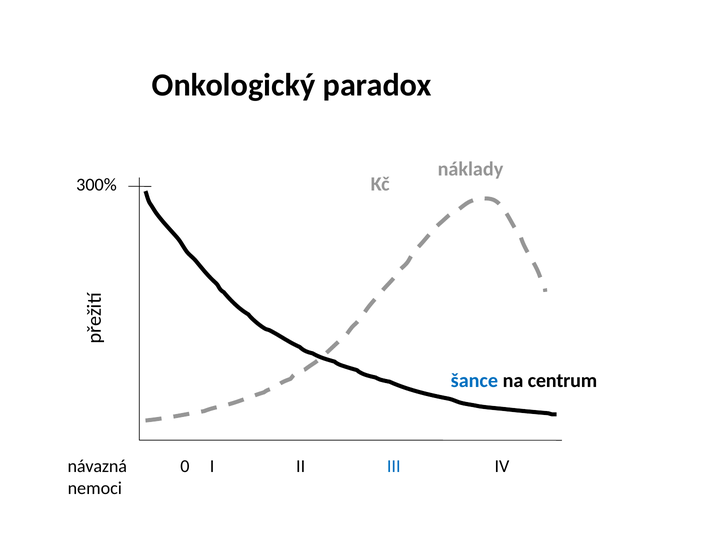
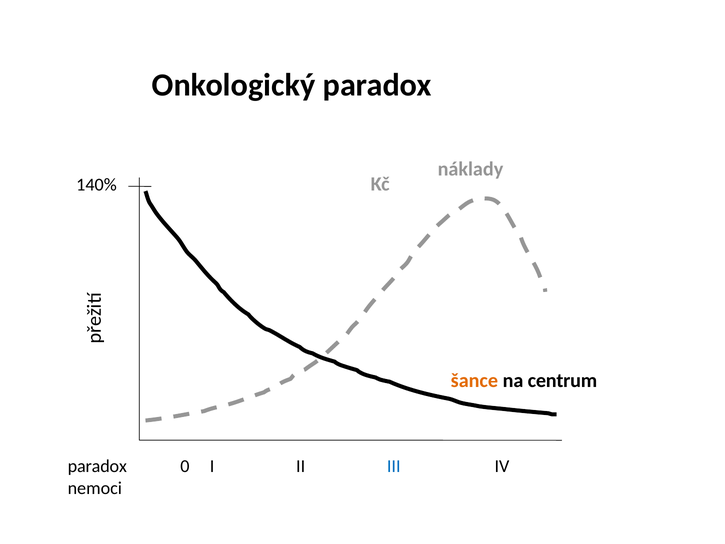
300%: 300% -> 140%
šance colour: blue -> orange
návazná at (97, 466): návazná -> paradox
